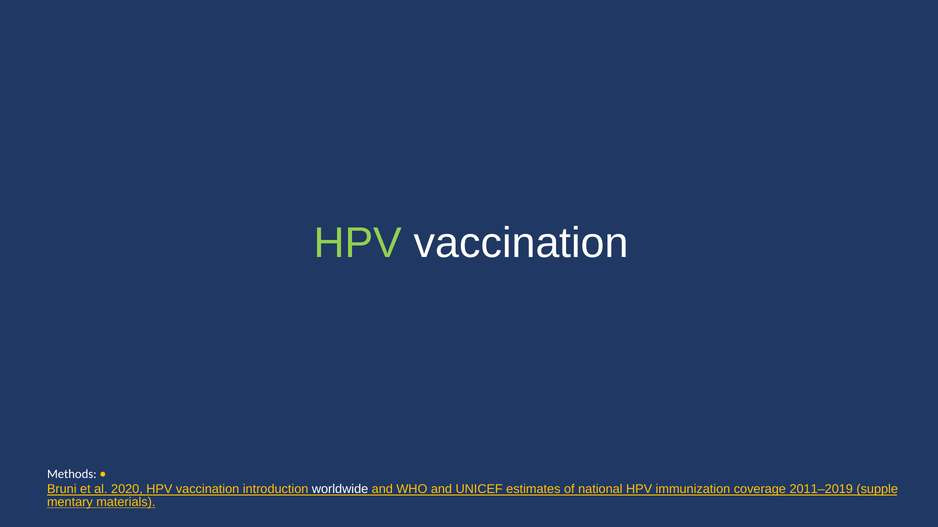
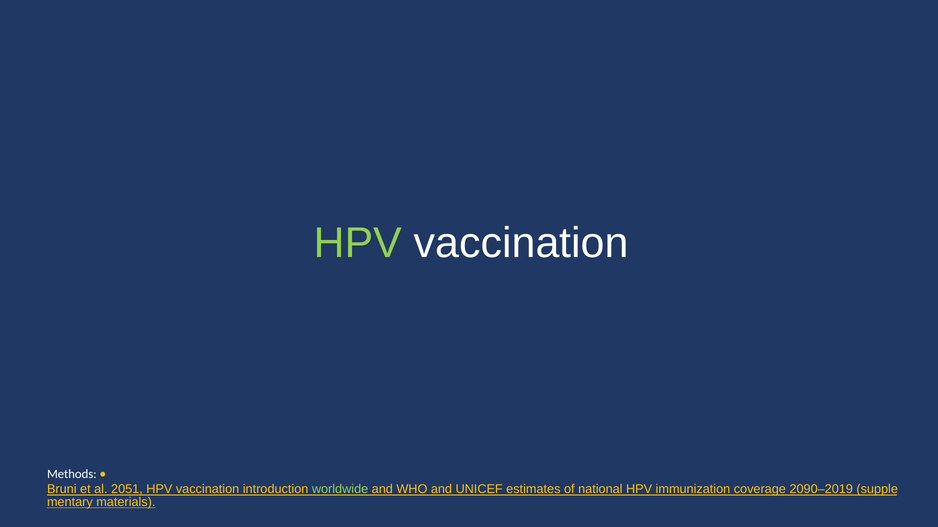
2020: 2020 -> 2051
worldwide colour: white -> light green
2011–2019: 2011–2019 -> 2090–2019
